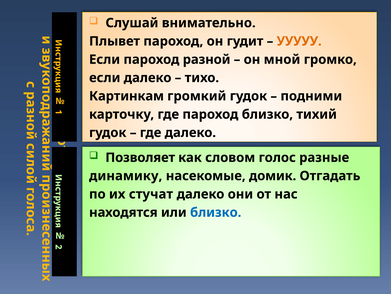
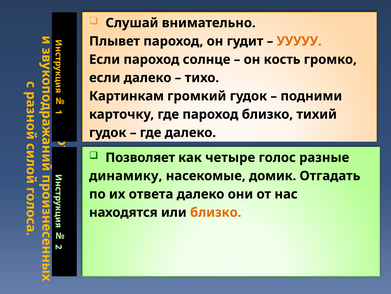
разной: разной -> солнце
мной: мной -> кость
словом: словом -> четыре
стучат: стучат -> ответа
близко at (216, 212) colour: blue -> orange
